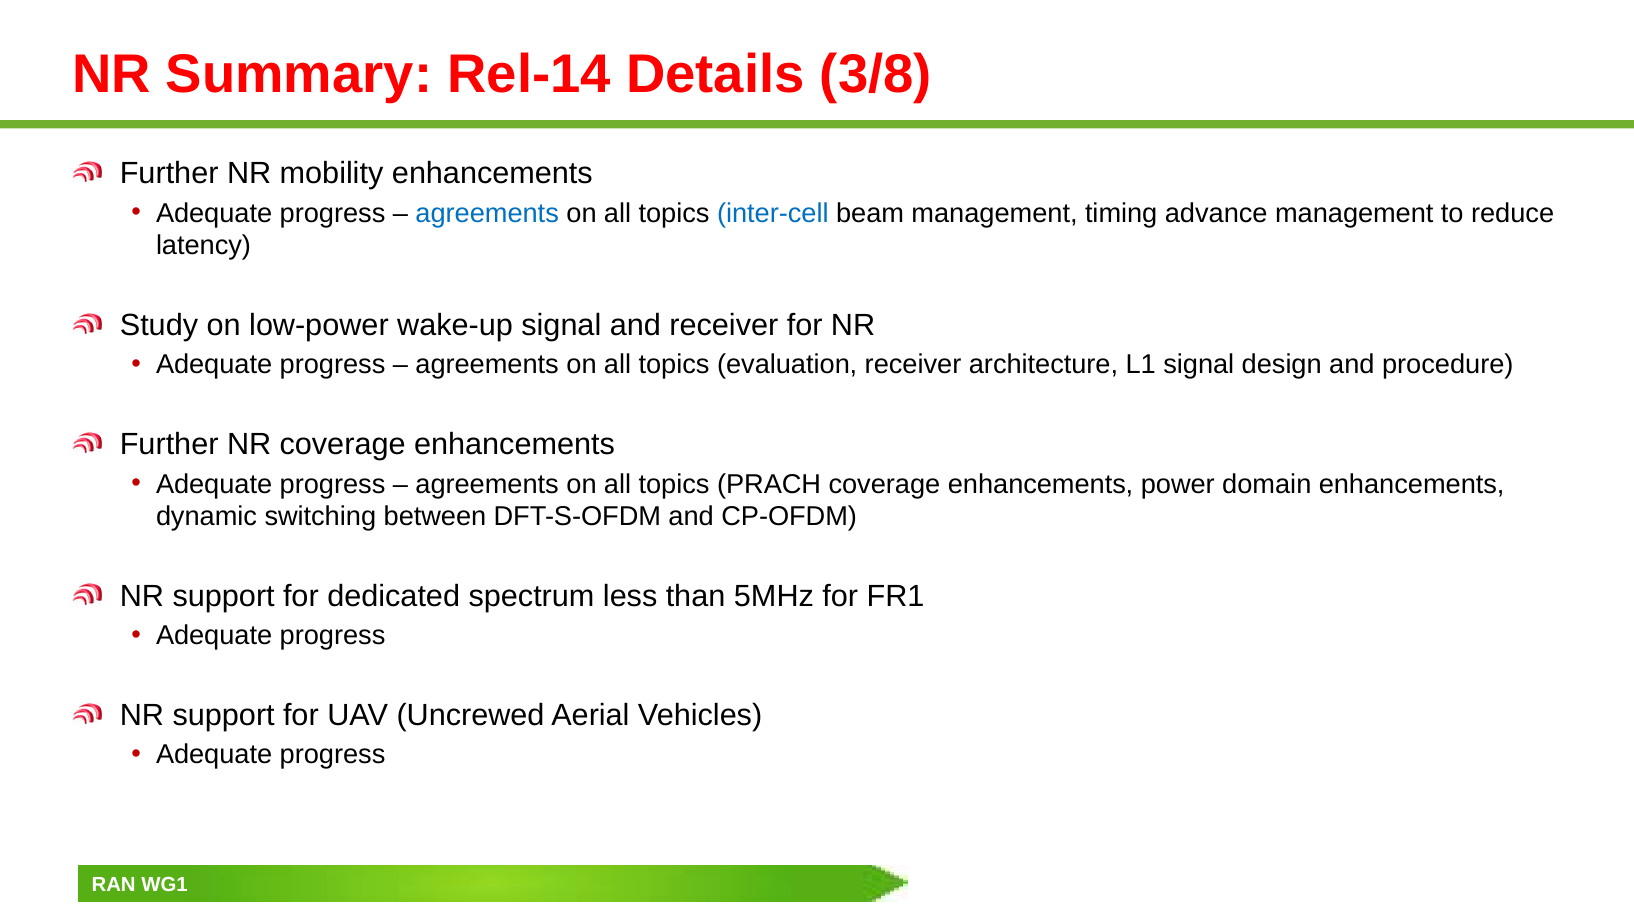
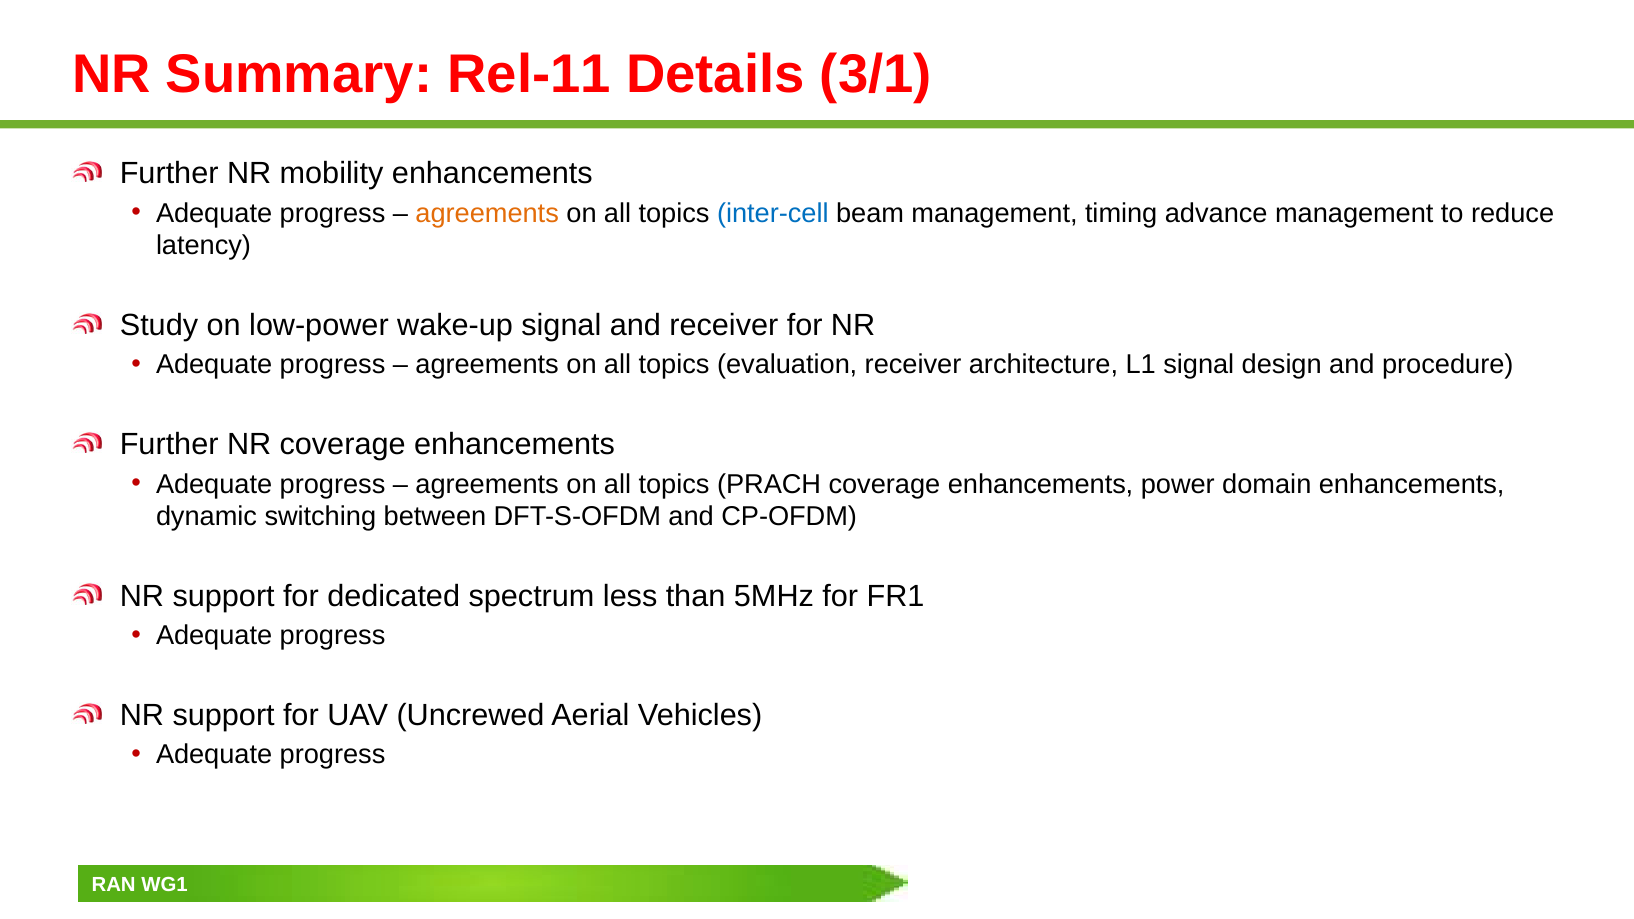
Rel-14: Rel-14 -> Rel-11
3/8: 3/8 -> 3/1
agreements at (487, 213) colour: blue -> orange
